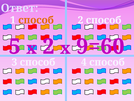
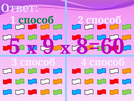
способ at (36, 20) colour: orange -> green
х 2: 2 -> 9
9=60: 9=60 -> 8=60
